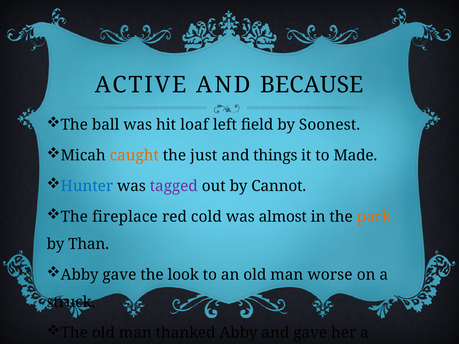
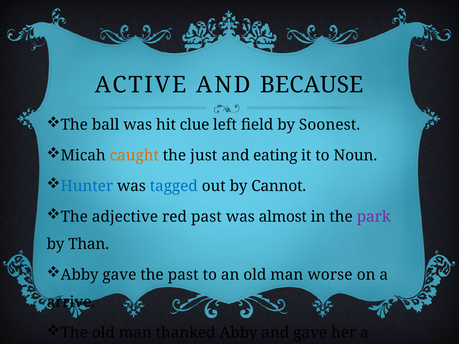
loaf: loaf -> clue
things: things -> eating
Made: Made -> Noun
tagged colour: purple -> blue
fireplace: fireplace -> adjective
red cold: cold -> past
park colour: orange -> purple
the look: look -> past
struck: struck -> arrive
